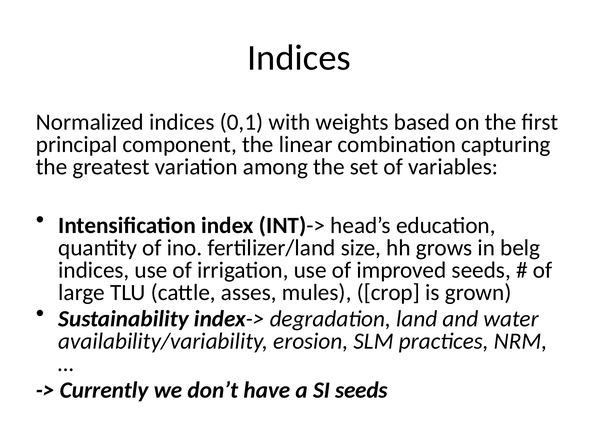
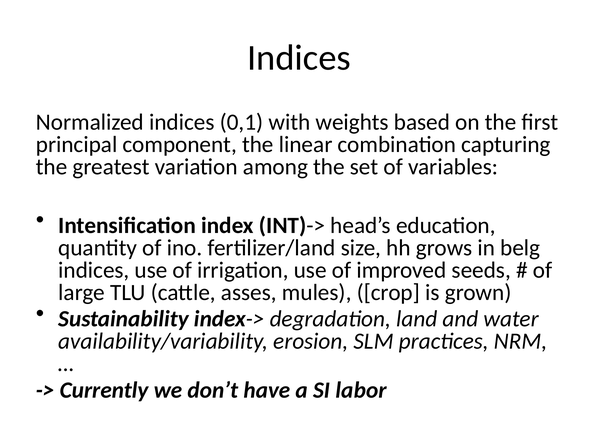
SI seeds: seeds -> labor
